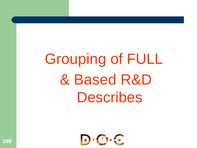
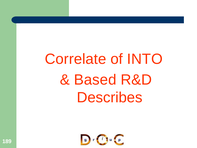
Grouping: Grouping -> Correlate
FULL: FULL -> INTO
